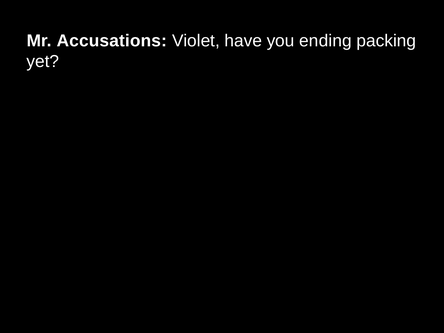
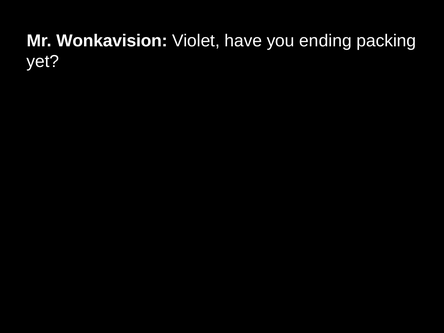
Accusations: Accusations -> Wonkavision
